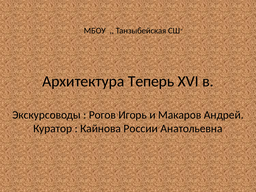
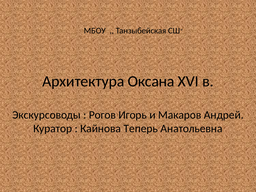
Теперь: Теперь -> Оксана
России: России -> Теперь
